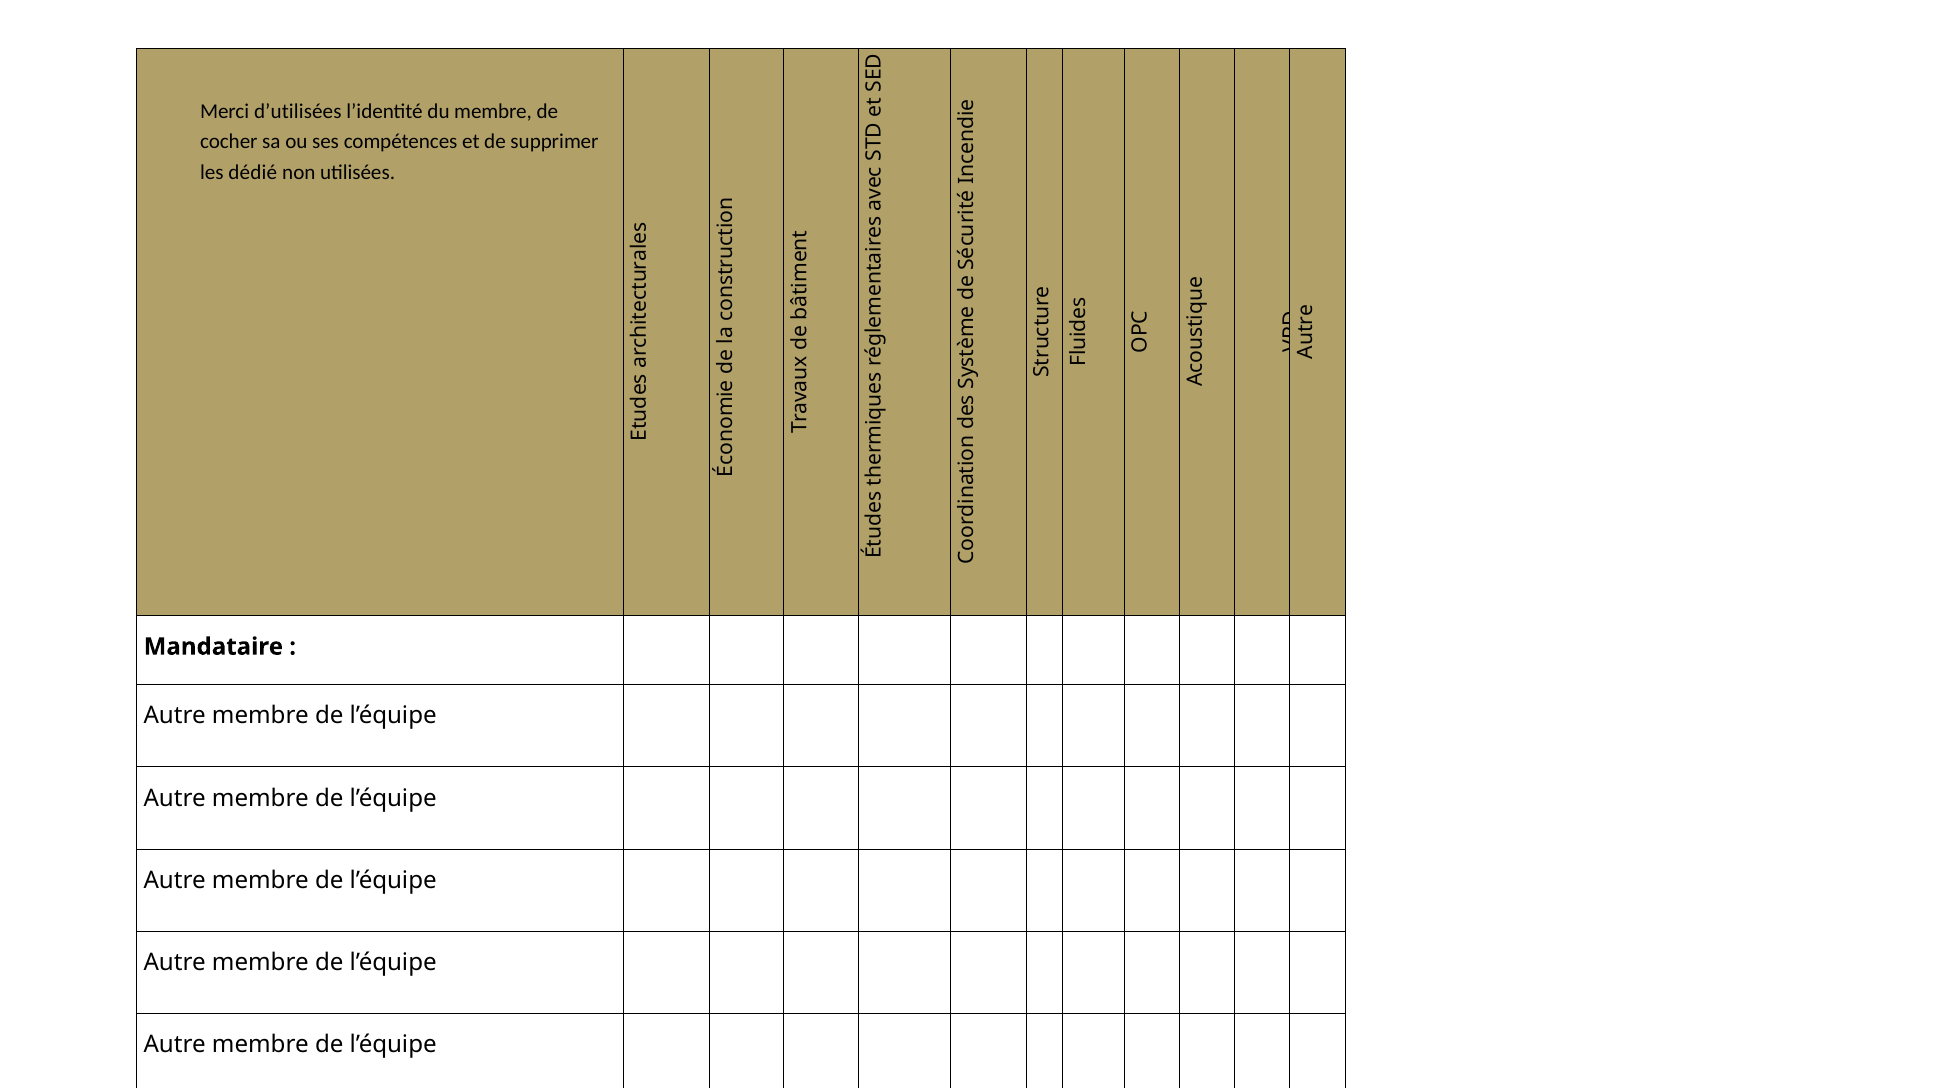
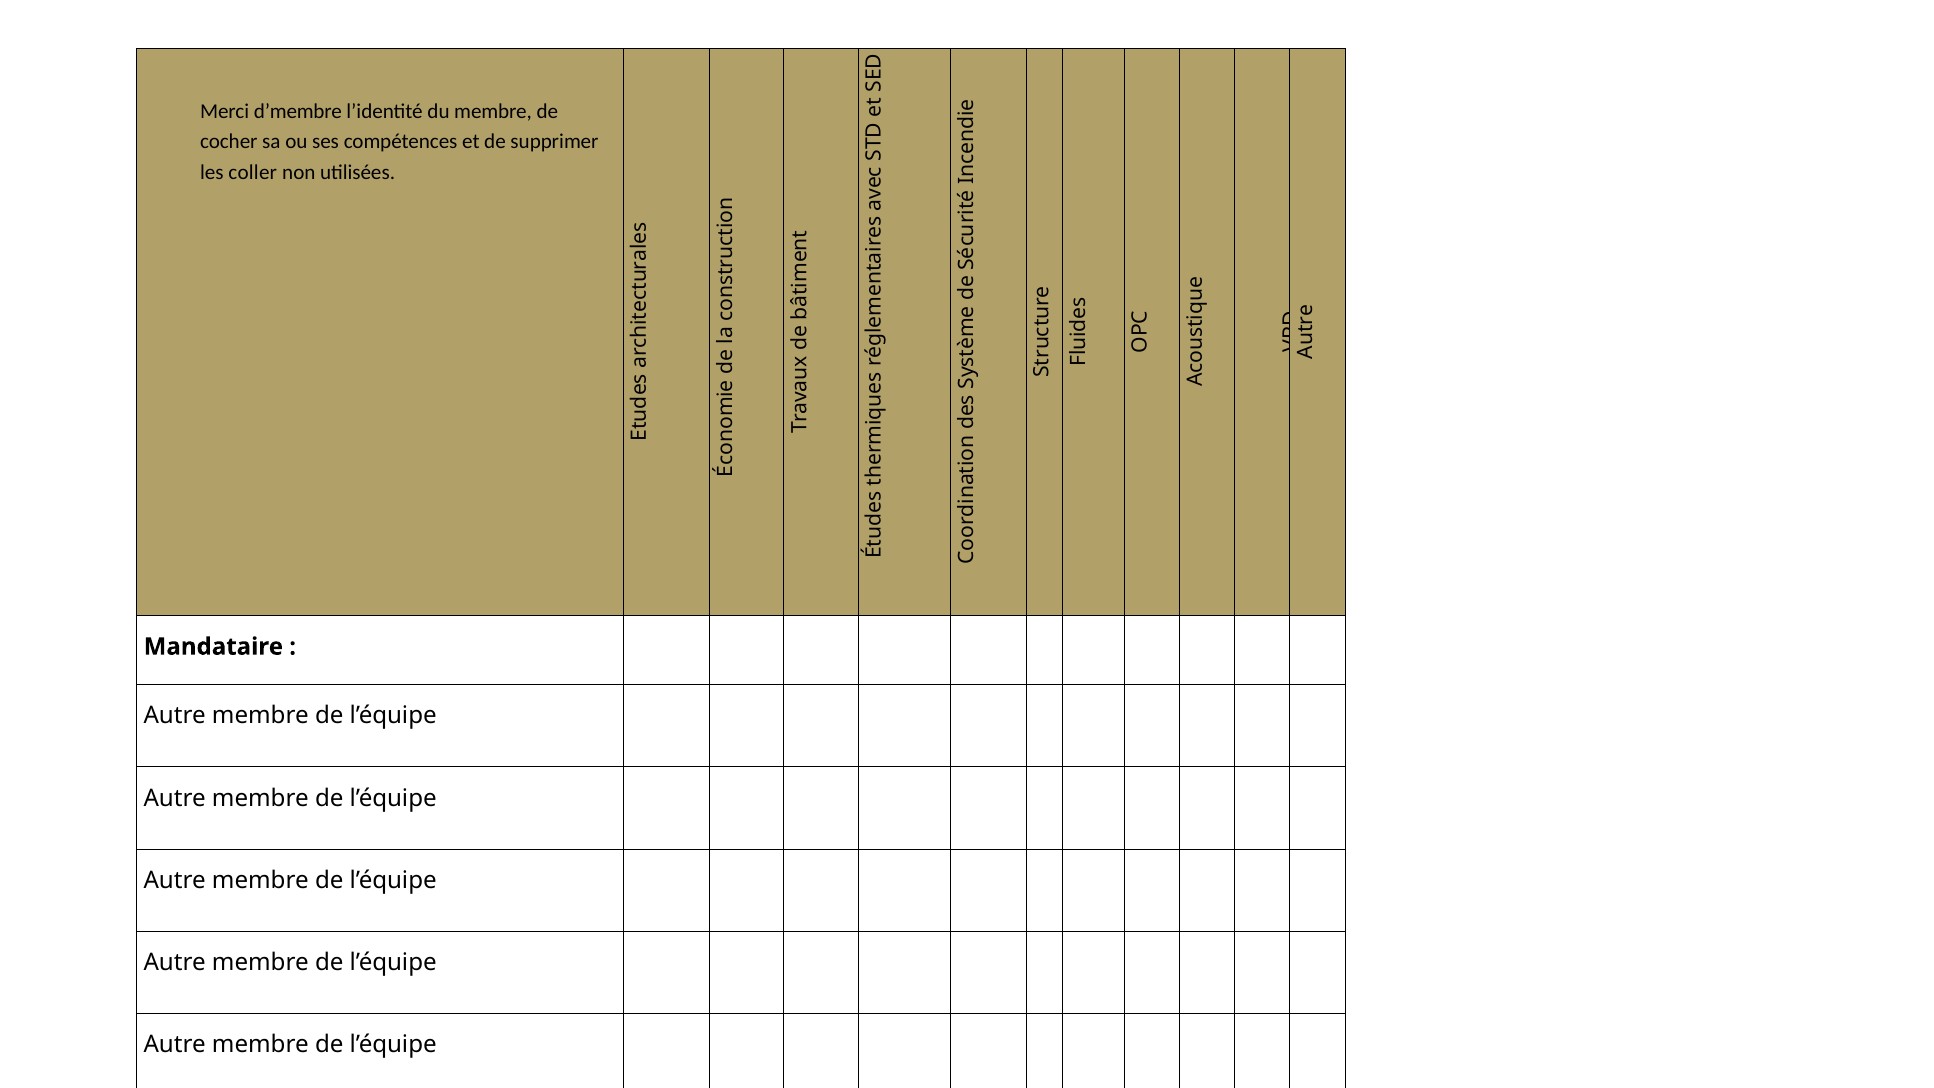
d’utilisées: d’utilisées -> d’membre
dédié: dédié -> coller
